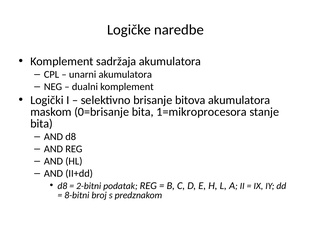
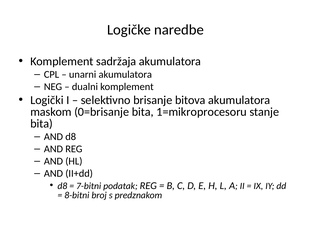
1=mikroprocesora: 1=mikroprocesora -> 1=mikroprocesoru
2-bitni: 2-bitni -> 7-bitni
